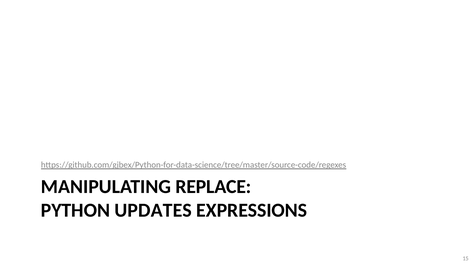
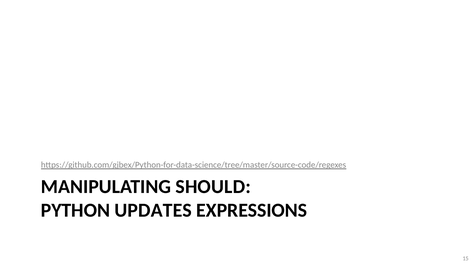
REPLACE: REPLACE -> SHOULD
